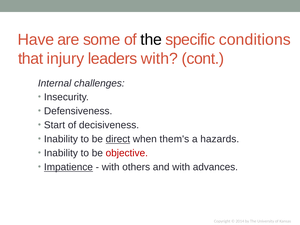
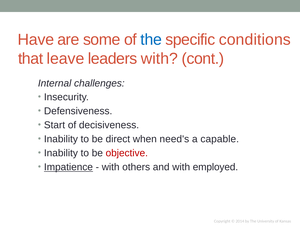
the at (151, 40) colour: black -> blue
injury: injury -> leave
direct underline: present -> none
them's: them's -> need's
hazards: hazards -> capable
advances: advances -> employed
